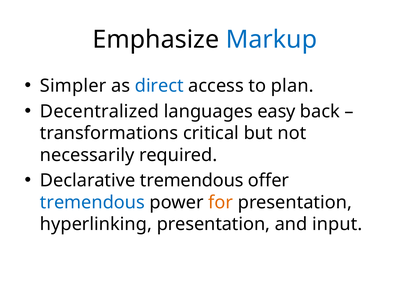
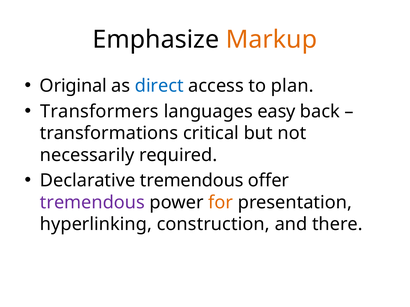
Markup colour: blue -> orange
Simpler: Simpler -> Original
Decentralized: Decentralized -> Transformers
tremendous at (92, 203) colour: blue -> purple
hyperlinking presentation: presentation -> construction
input: input -> there
